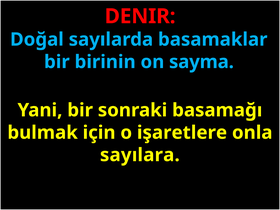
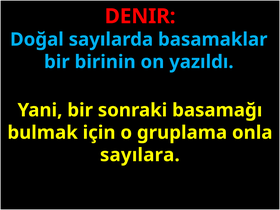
sayma: sayma -> yazıldı
işaretlere: işaretlere -> gruplama
